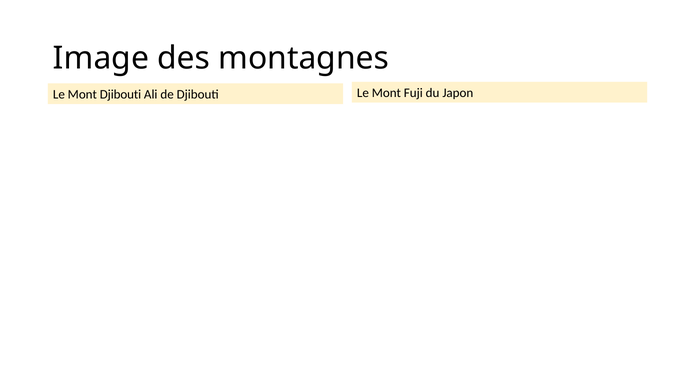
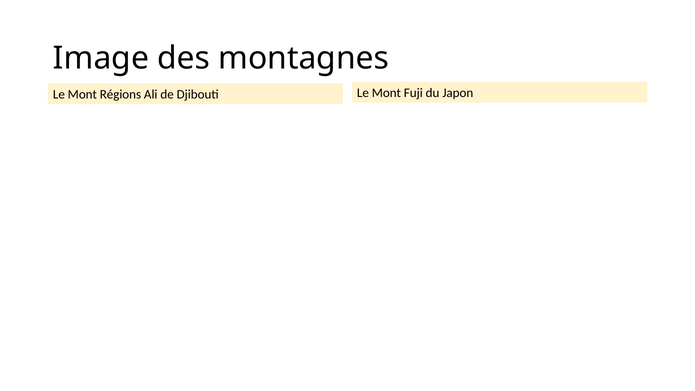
Mont Djibouti: Djibouti -> Régions
